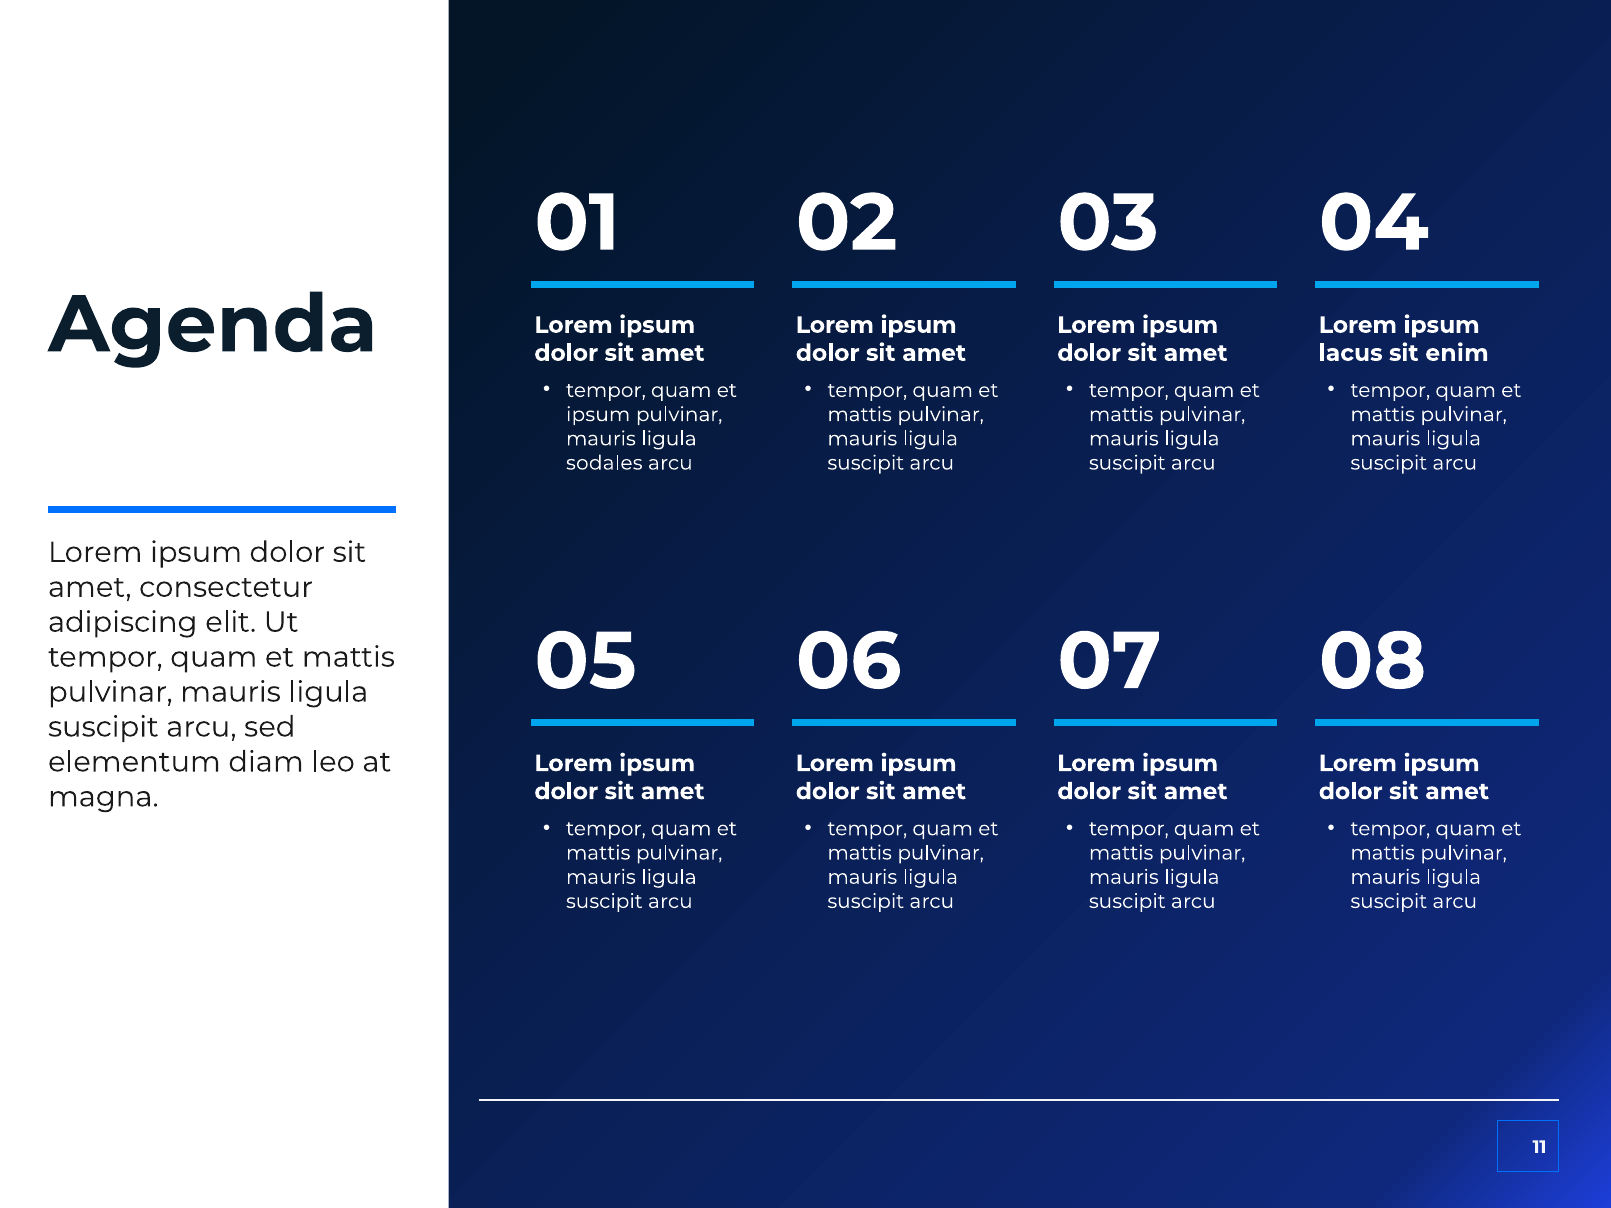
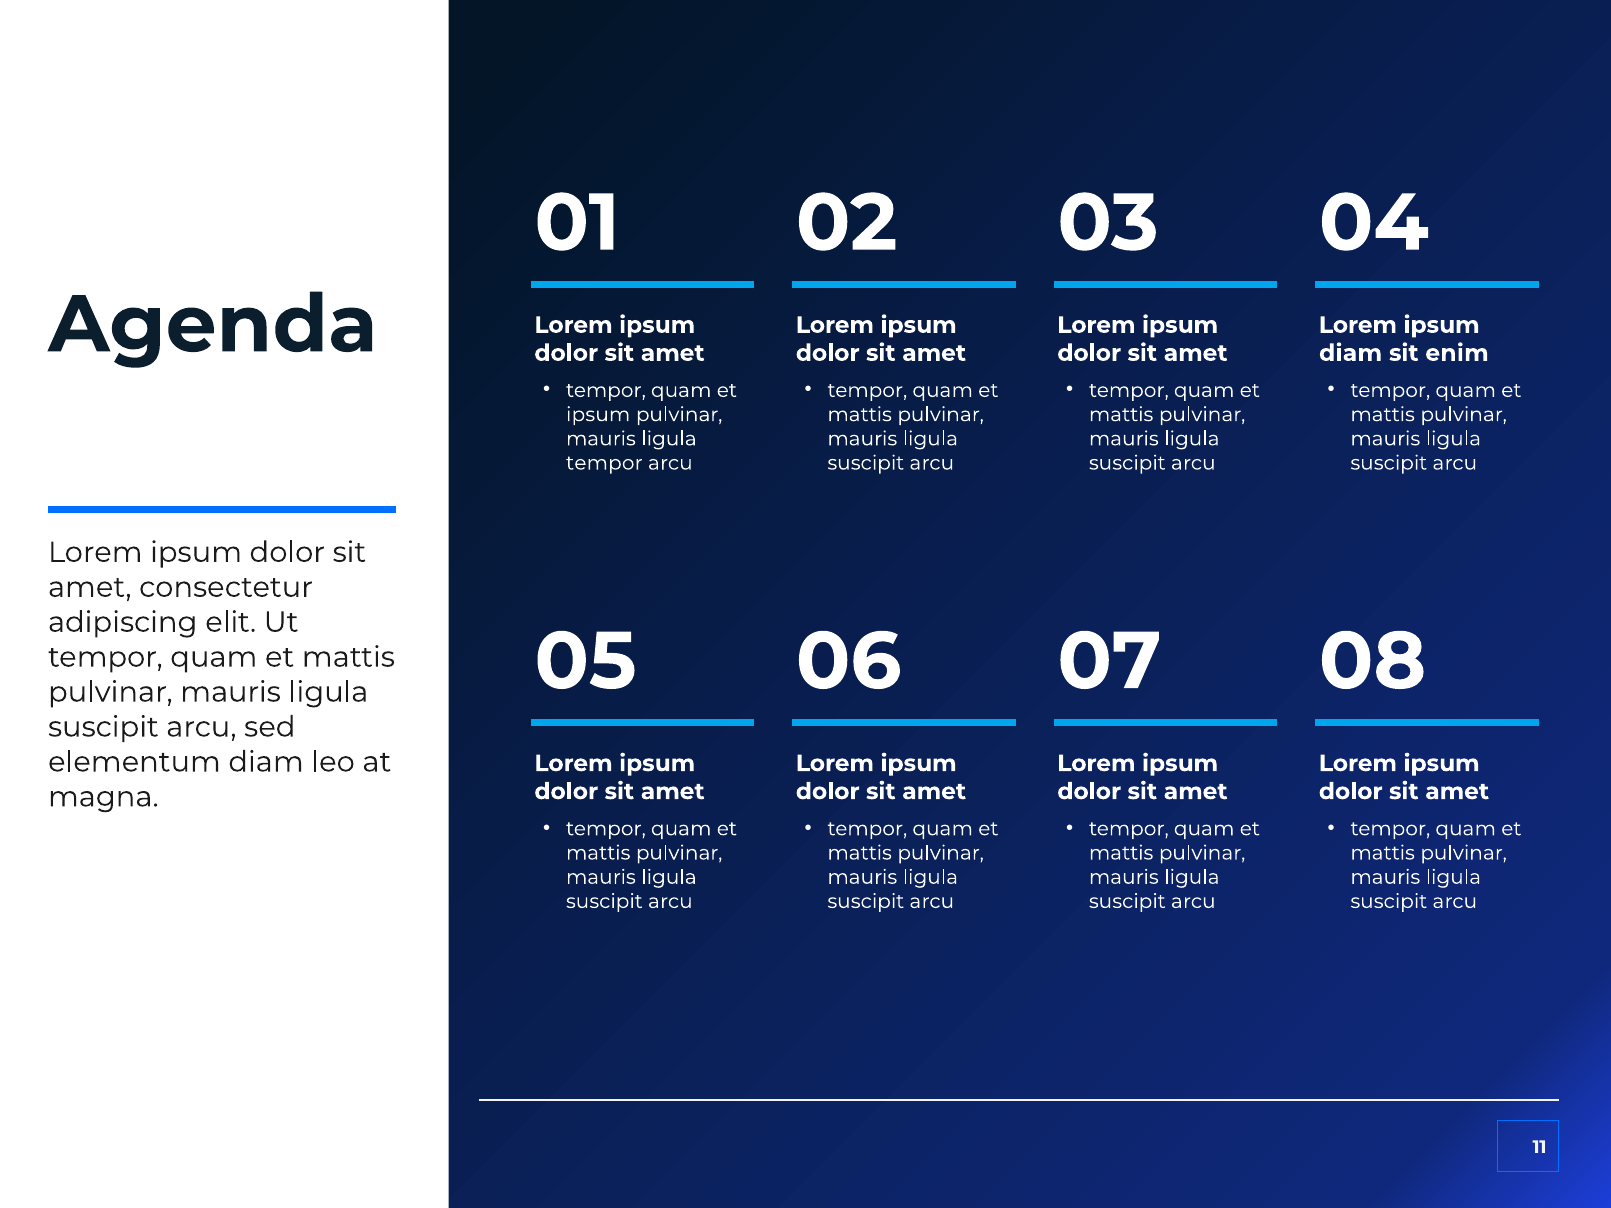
lacus at (1351, 353): lacus -> diam
sodales at (604, 463): sodales -> tempor
